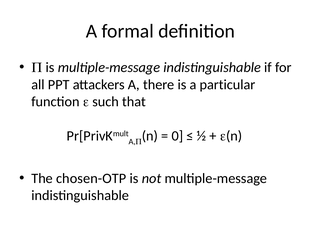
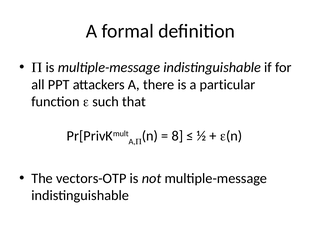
0: 0 -> 8
chosen-OTP: chosen-OTP -> vectors-OTP
